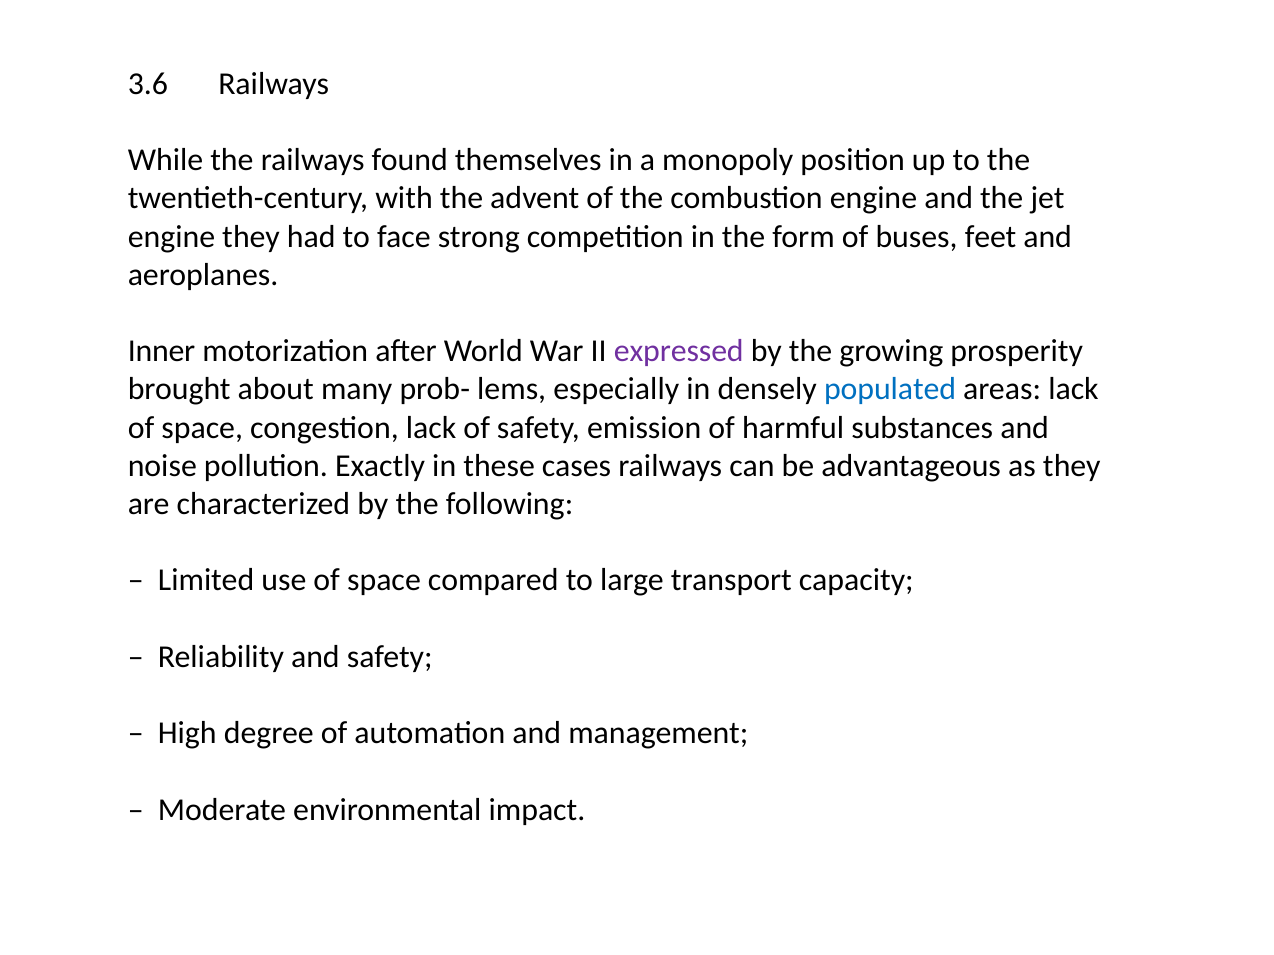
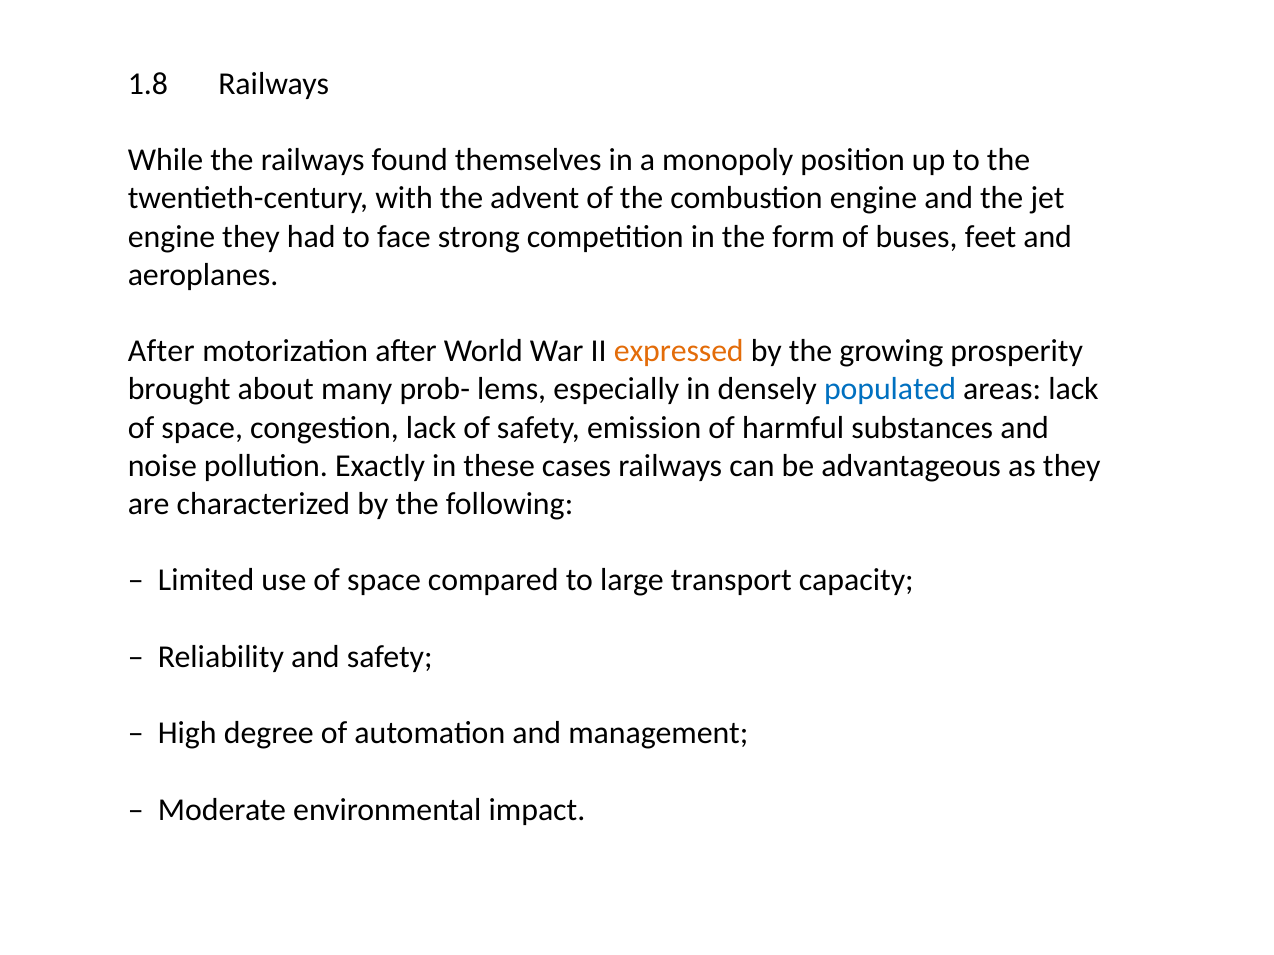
3.6: 3.6 -> 1.8
Inner at (162, 351): Inner -> After
expressed colour: purple -> orange
